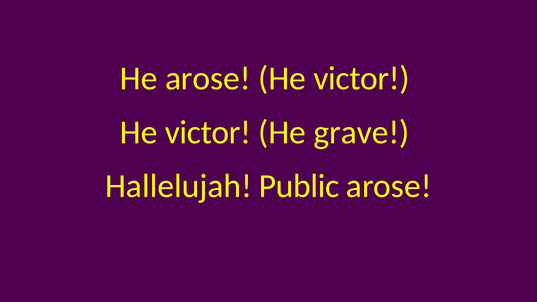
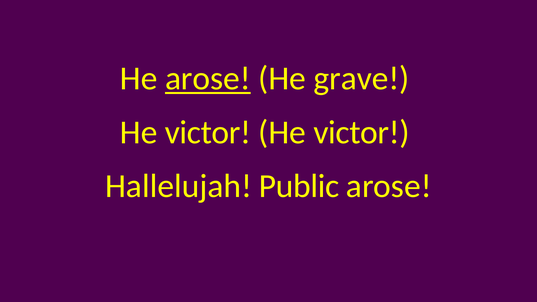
arose at (208, 79) underline: none -> present
victor at (362, 79): victor -> grave
grave at (361, 132): grave -> victor
